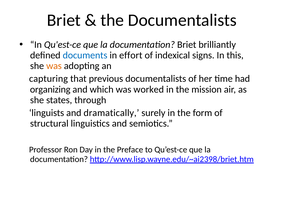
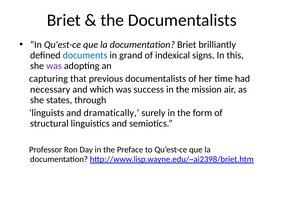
effort: effort -> grand
was at (54, 66) colour: orange -> purple
organizing: organizing -> necessary
worked: worked -> success
